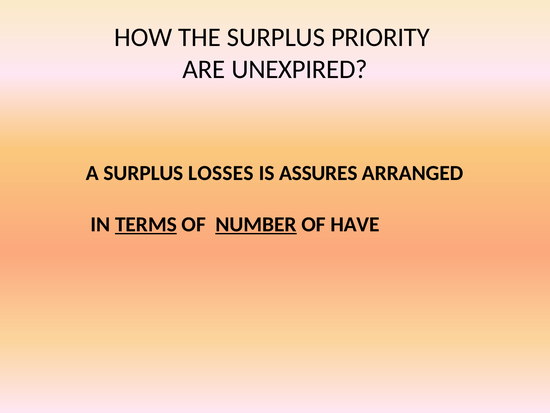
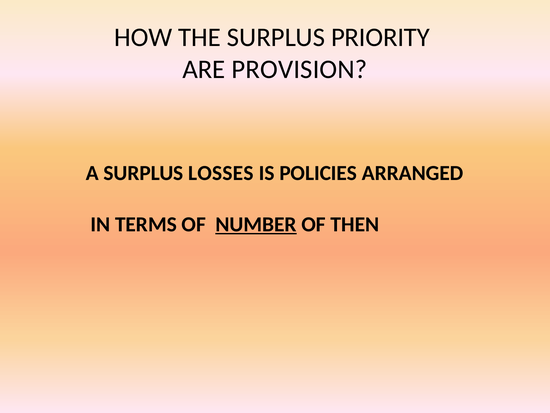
UNEXPIRED: UNEXPIRED -> PROVISION
ASSURES: ASSURES -> POLICIES
TERMS underline: present -> none
HAVE: HAVE -> THEN
